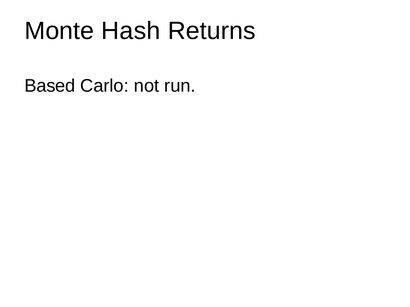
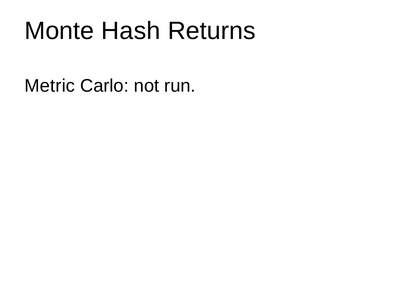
Based: Based -> Metric
